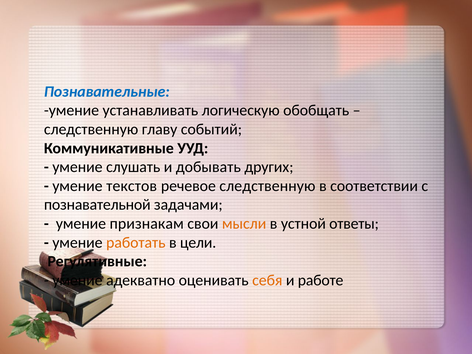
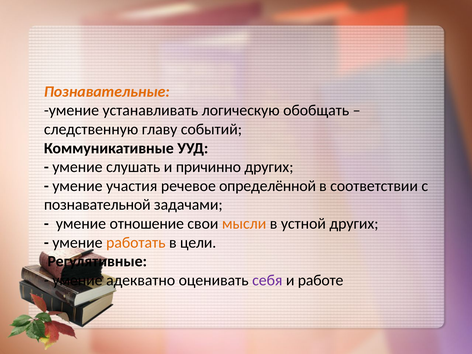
Познавательные colour: blue -> orange
добывать: добывать -> причинно
текстов: текстов -> участия
речевое следственную: следственную -> определённой
признакам: признакам -> отношение
устной ответы: ответы -> других
себя colour: orange -> purple
